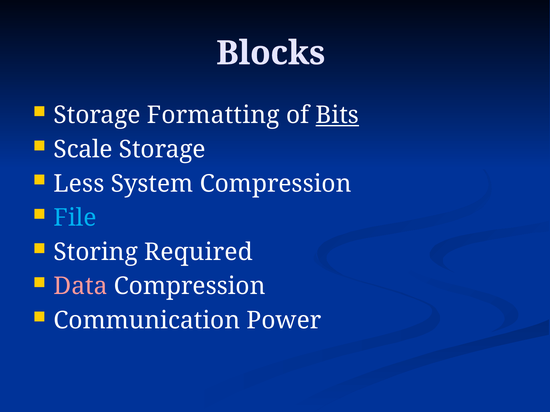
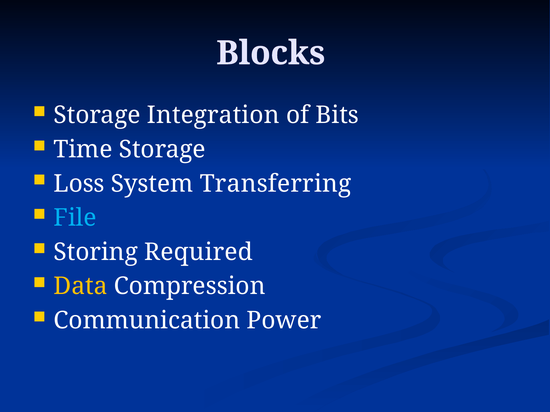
Formatting: Formatting -> Integration
Bits underline: present -> none
Scale: Scale -> Time
Less: Less -> Loss
System Compression: Compression -> Transferring
Data colour: pink -> yellow
